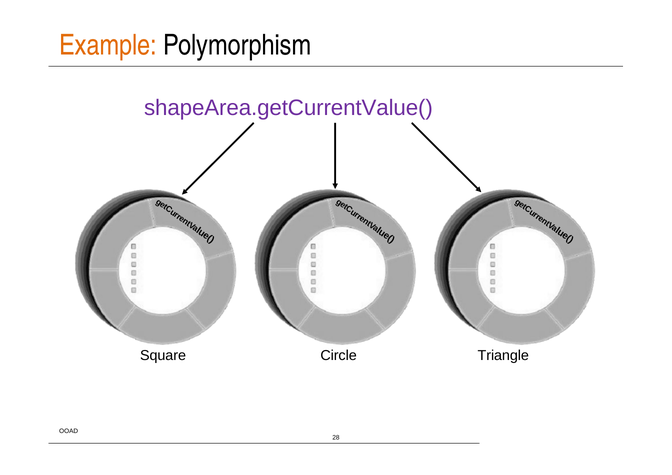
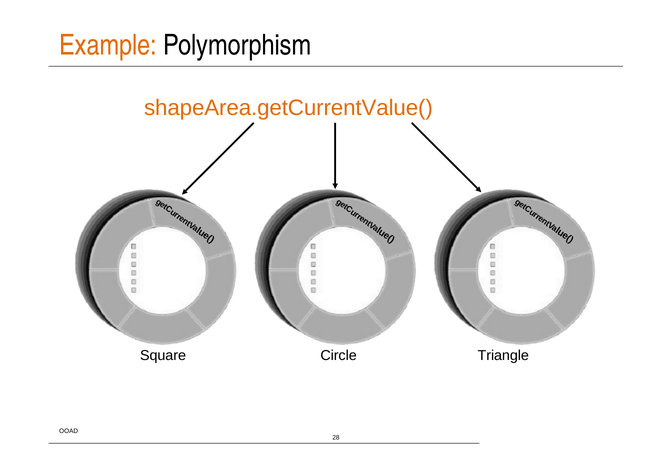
shapeArea.getCurrentValue( colour: purple -> orange
